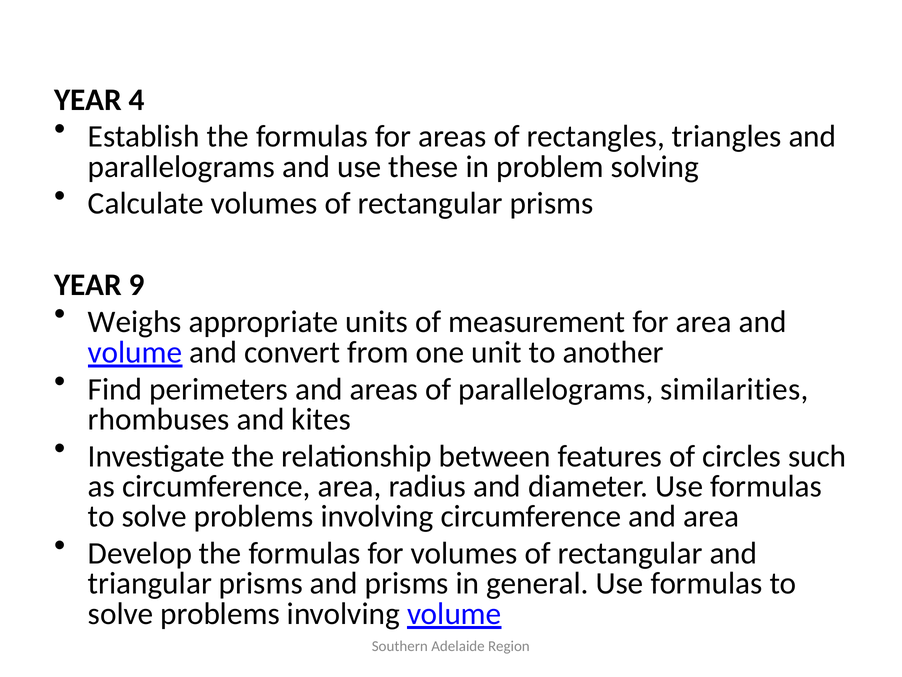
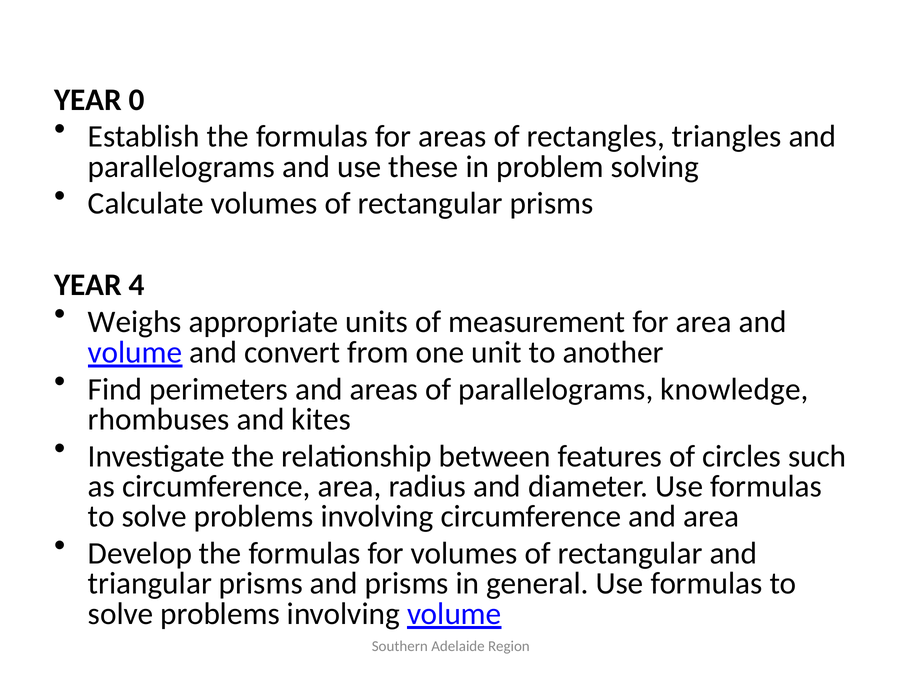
4: 4 -> 0
9: 9 -> 4
similarities: similarities -> knowledge
